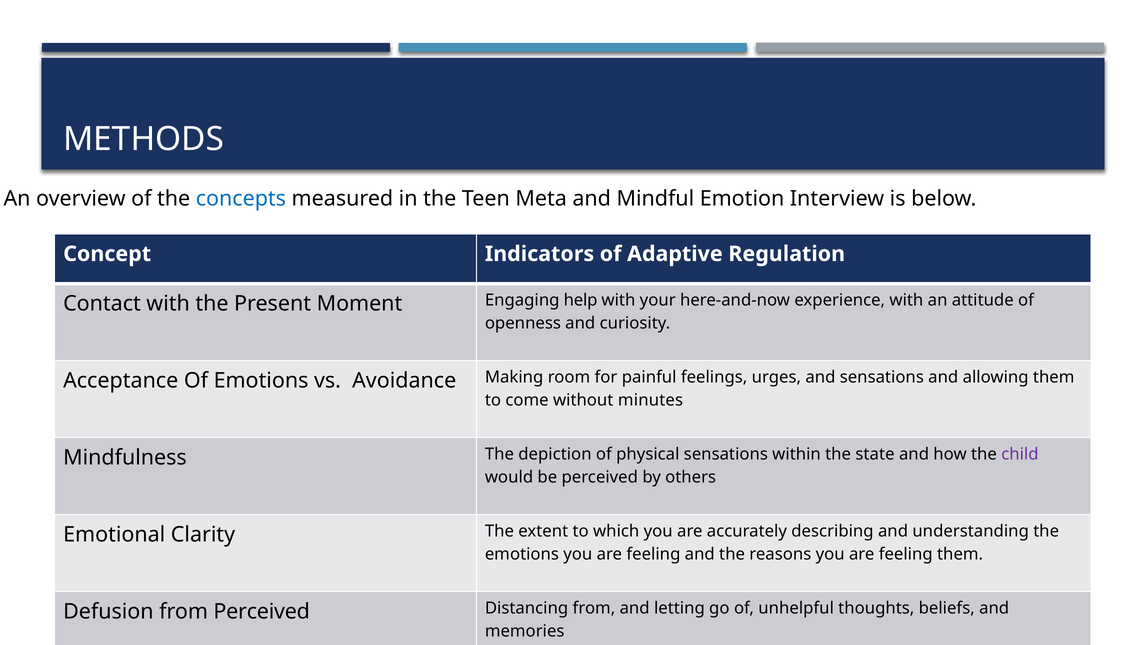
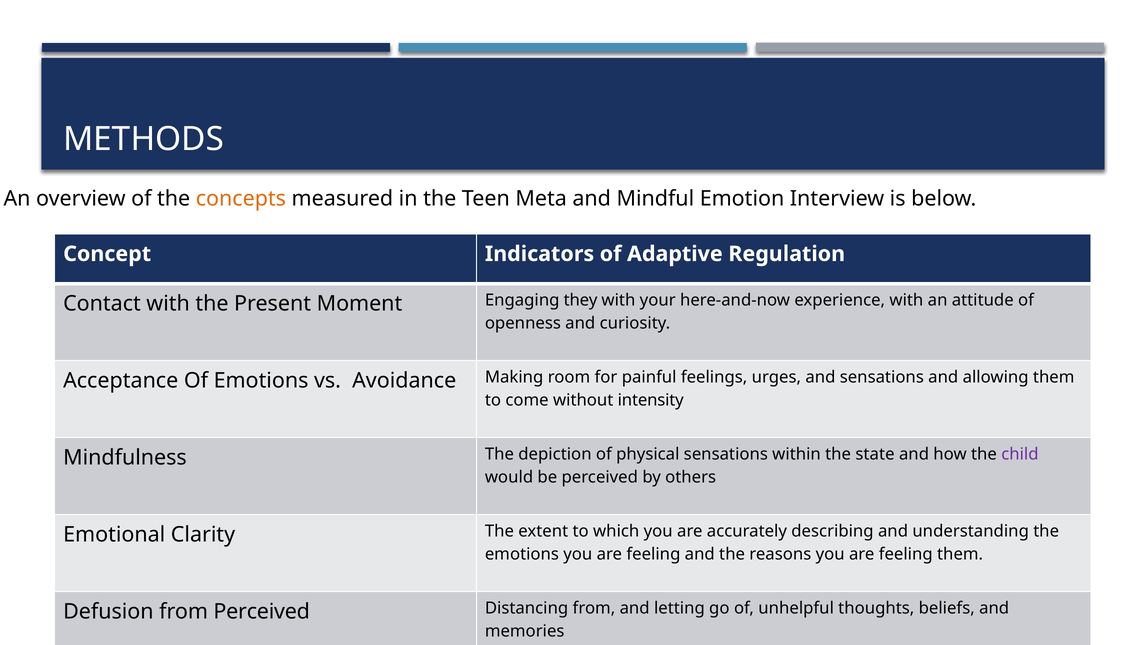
concepts colour: blue -> orange
help: help -> they
minutes: minutes -> intensity
